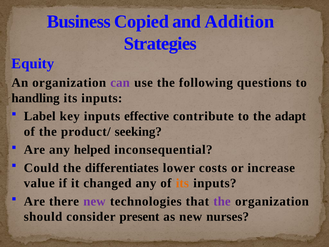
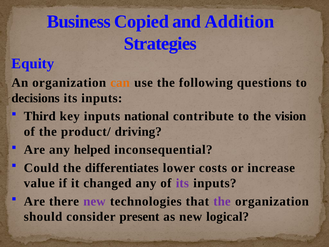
can colour: purple -> orange
handling: handling -> decisions
Label: Label -> Third
effective: effective -> national
adapt: adapt -> vision
seeking: seeking -> driving
its at (182, 183) colour: orange -> purple
nurses: nurses -> logical
